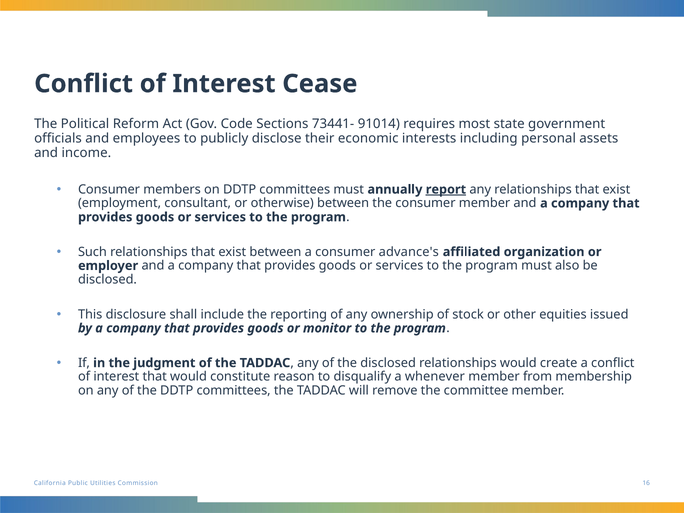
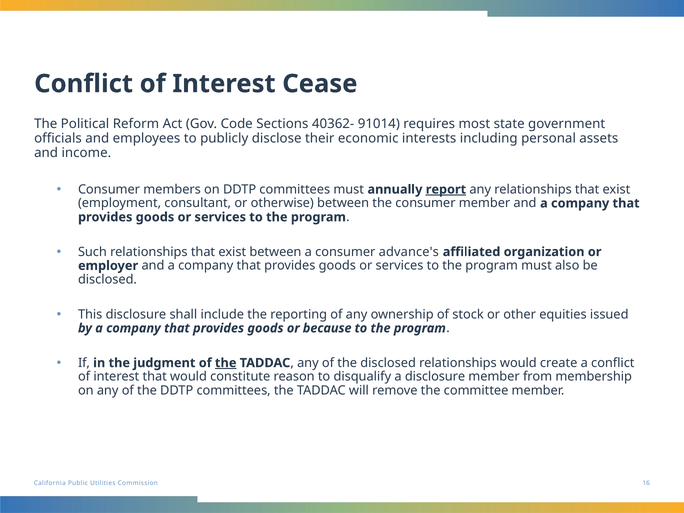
73441-: 73441- -> 40362-
monitor: monitor -> because
the at (226, 363) underline: none -> present
a whenever: whenever -> disclosure
